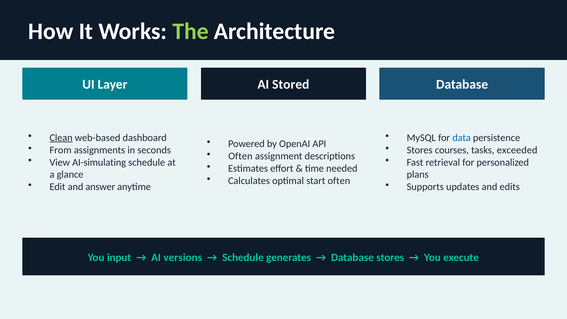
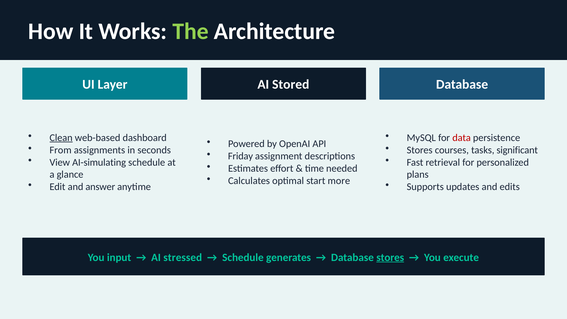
data colour: blue -> red
exceeded: exceeded -> significant
Often at (240, 156): Often -> Friday
start often: often -> more
versions: versions -> stressed
stores at (390, 257) underline: none -> present
